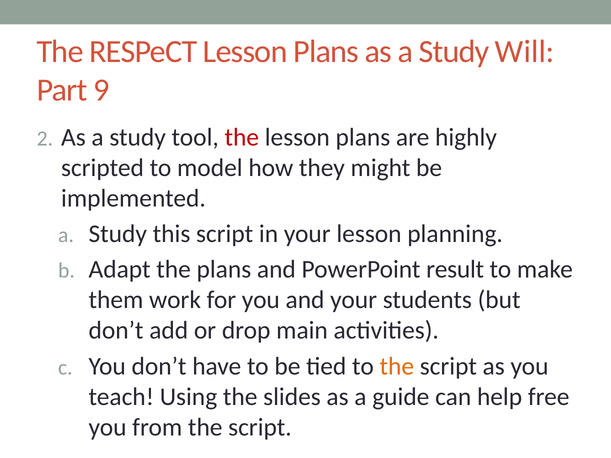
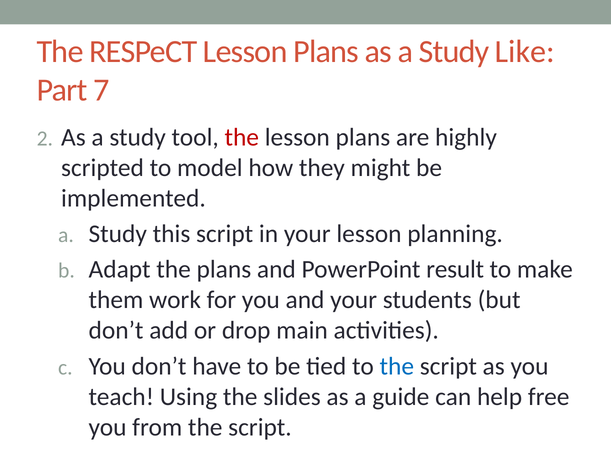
Will: Will -> Like
9: 9 -> 7
the at (397, 366) colour: orange -> blue
